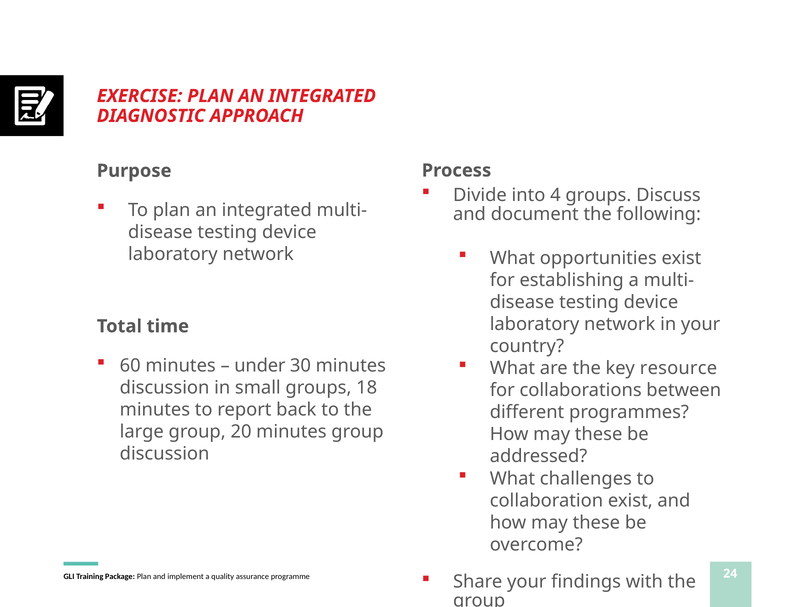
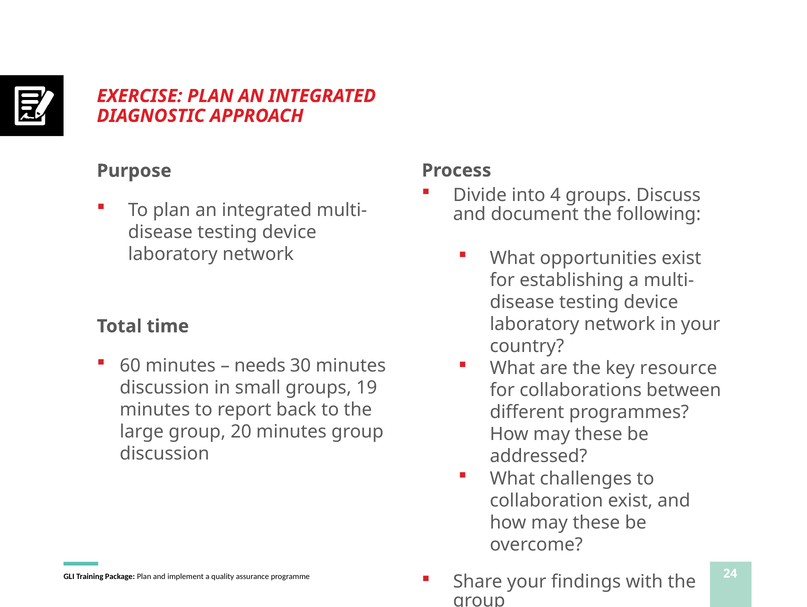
under: under -> needs
18: 18 -> 19
